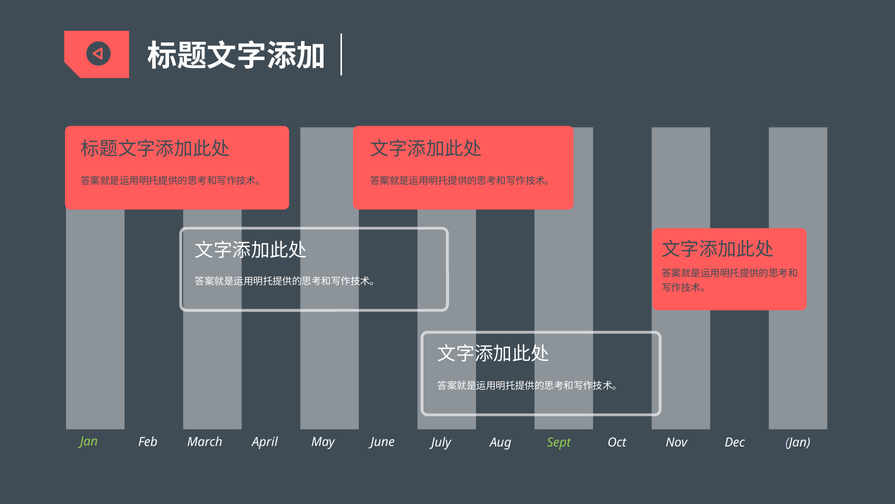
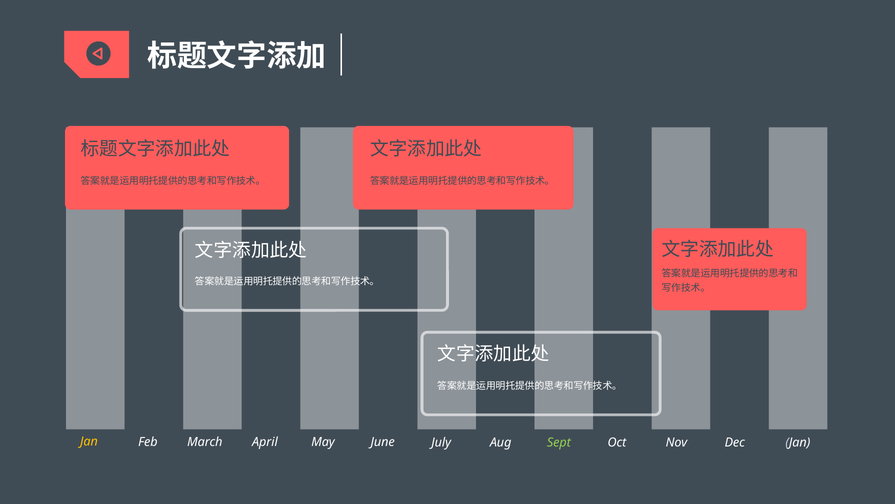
Jan at (89, 441) colour: light green -> yellow
